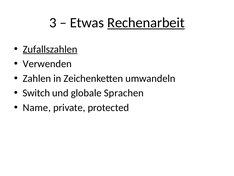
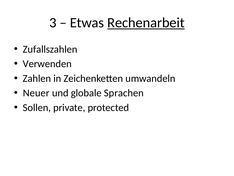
Zufallszahlen underline: present -> none
Switch: Switch -> Neuer
Name: Name -> Sollen
